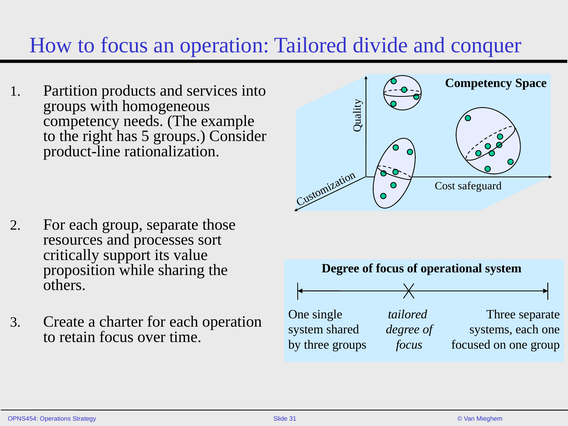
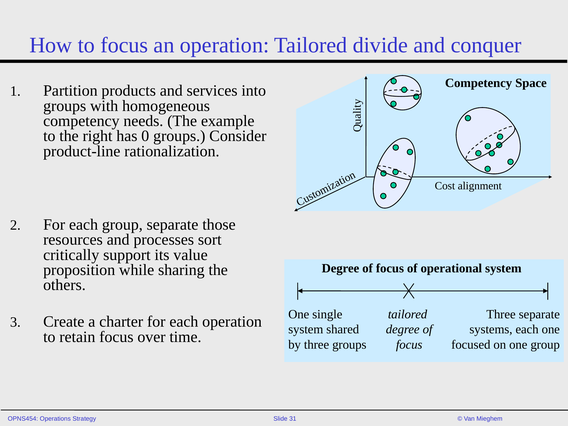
5: 5 -> 0
safeguard: safeguard -> alignment
